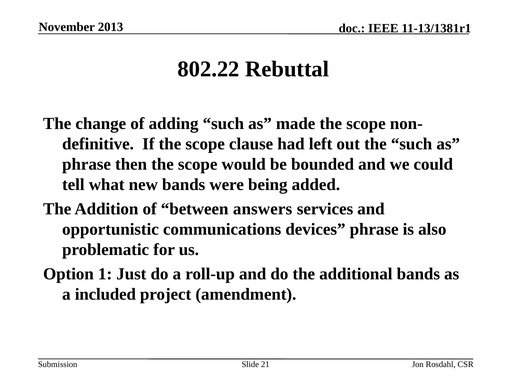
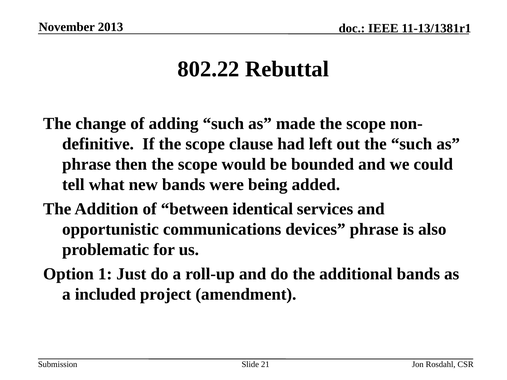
answers: answers -> identical
